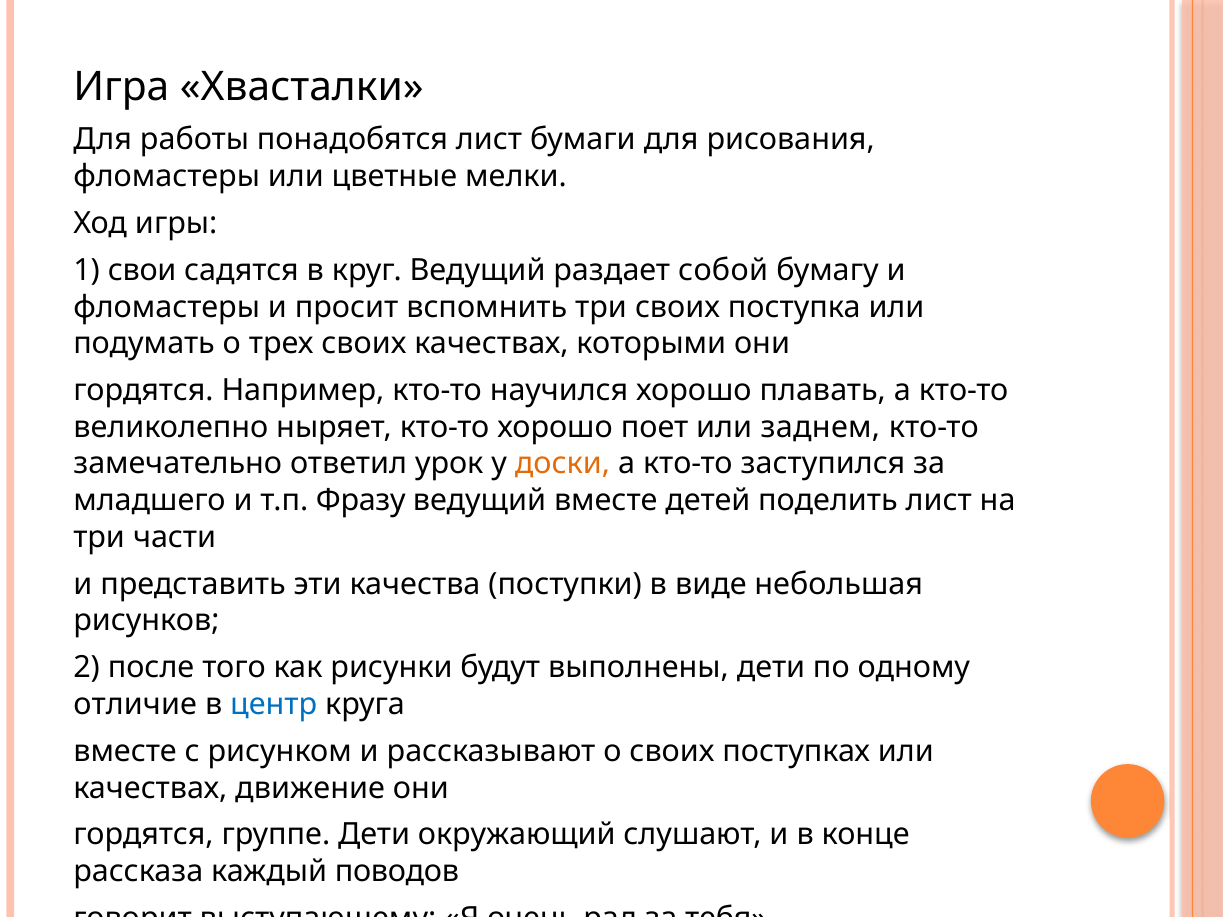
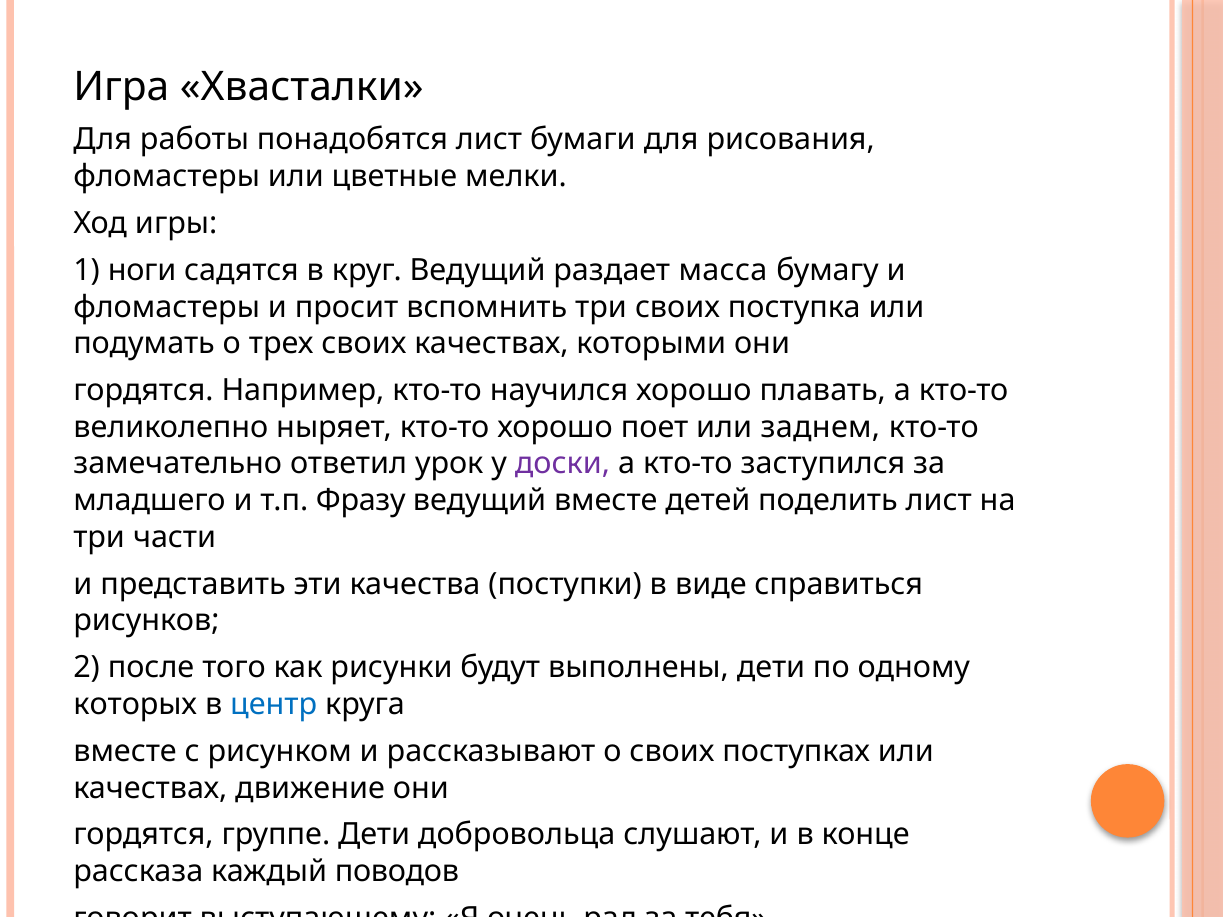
свои: свои -> ноги
собой: собой -> масса
доски colour: orange -> purple
небольшая: небольшая -> справиться
отличие: отличие -> которых
окружающий: окружающий -> добровольца
